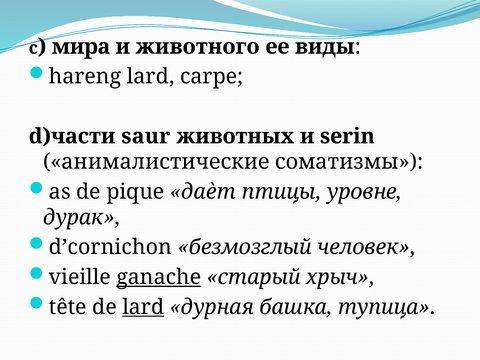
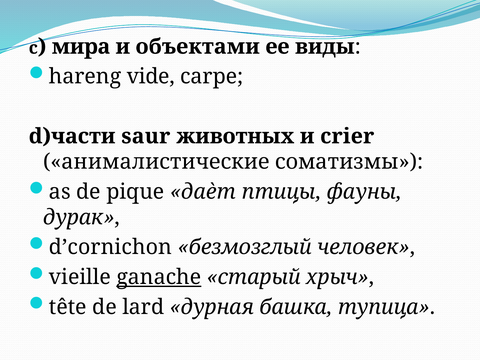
животного: животного -> объектами
hareng lard: lard -> vide
serin: serin -> crier
уровне: уровне -> фауны
lard at (143, 307) underline: present -> none
